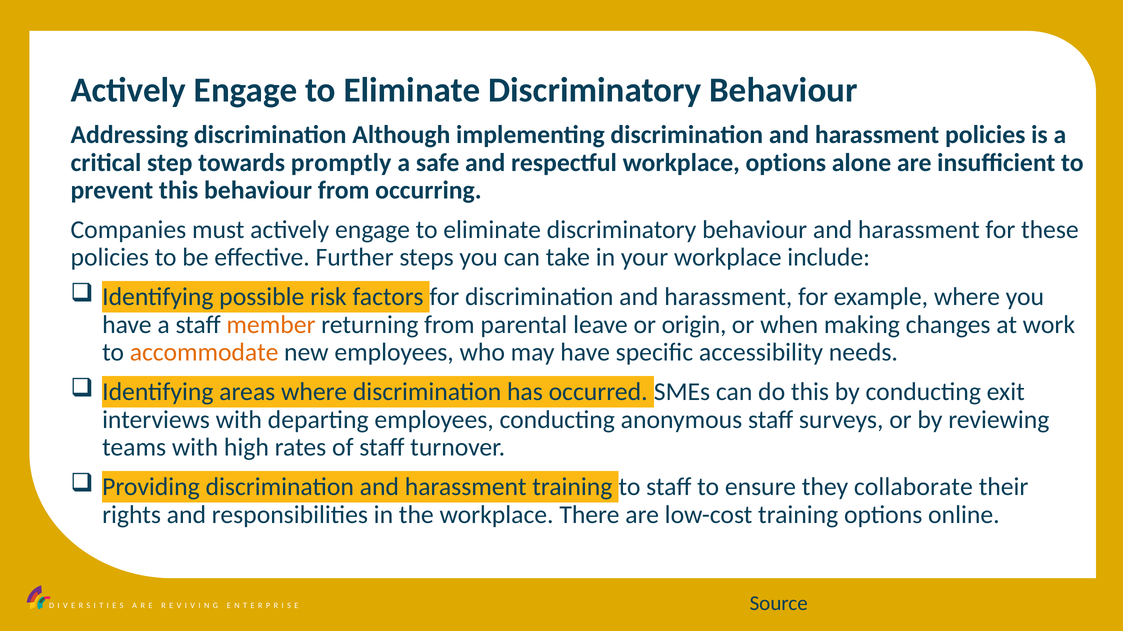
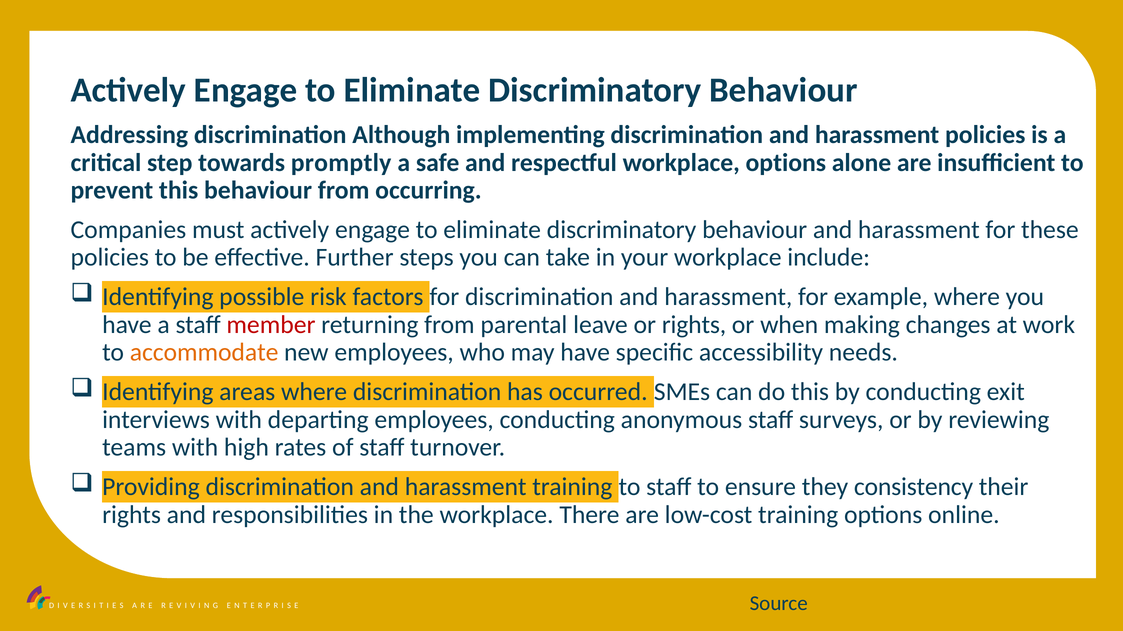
member colour: orange -> red
or origin: origin -> rights
collaborate: collaborate -> consistency
